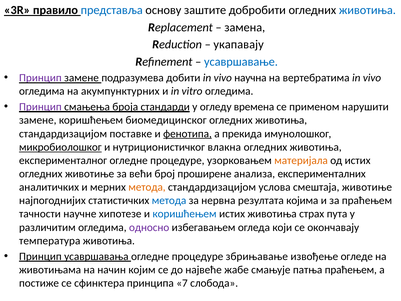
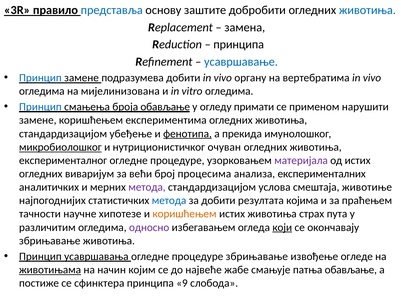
укапавају at (239, 45): укапавају -> принципа
Принцип at (40, 78) colour: purple -> blue
научна: научна -> органу
акумпунктурних: акумпунктурних -> мијелинизована
Принцип at (40, 107) colour: purple -> blue
броја стандарди: стандарди -> обављање
времена: времена -> примати
биомедицинског: биомедицинског -> експериментима
поставке: поставке -> убеђење
влакна: влакна -> очуван
материјала colour: orange -> purple
огледних животиње: животиње -> виваријум
проширене: проширене -> процесима
метода at (147, 187) colour: orange -> purple
за нервна: нервна -> добити
коришћењем at (185, 214) colour: blue -> orange
који underline: none -> present
температура at (50, 241): температура -> збрињавање
животињама underline: none -> present
патња праћењем: праћењем -> обављање
7: 7 -> 9
